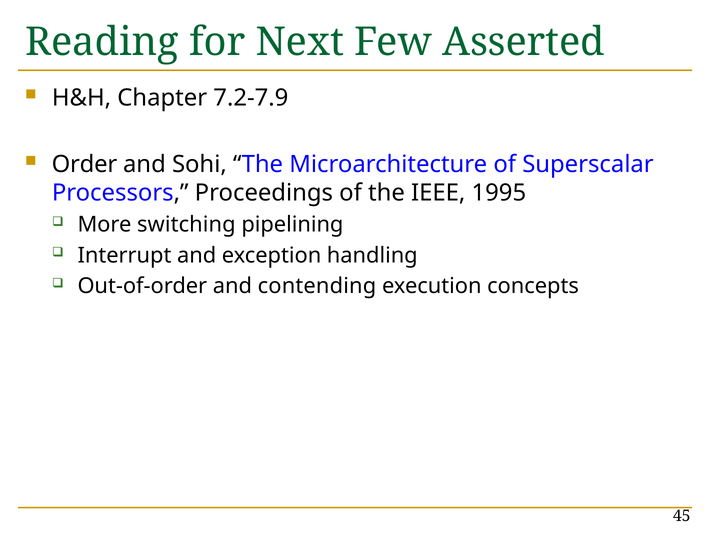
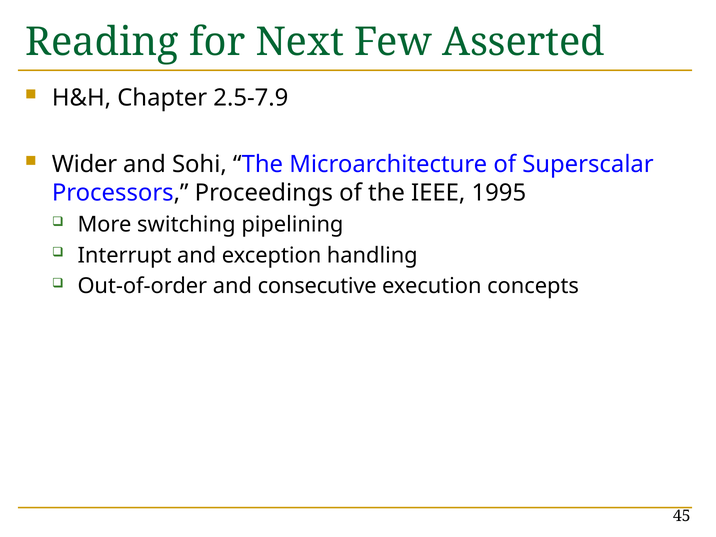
7.2-7.9: 7.2-7.9 -> 2.5-7.9
Order: Order -> Wider
contending: contending -> consecutive
